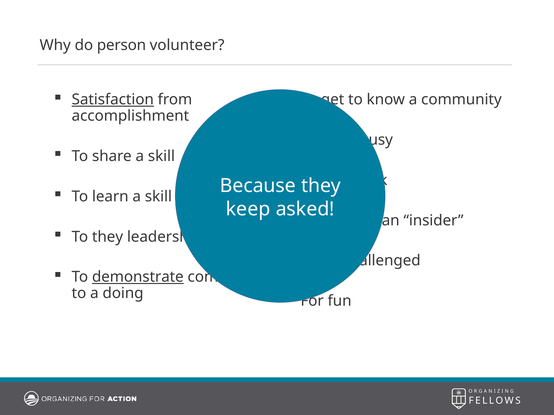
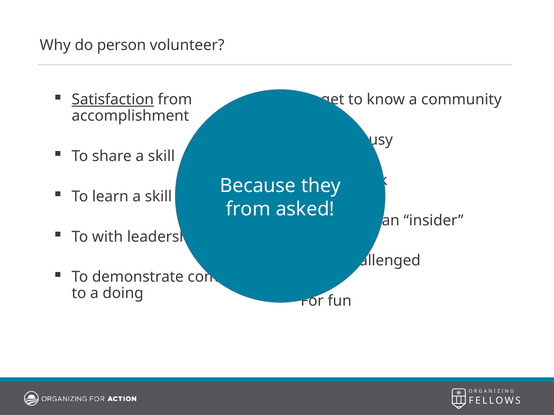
keep at (248, 209): keep -> from
To they: they -> with
demonstrate underline: present -> none
